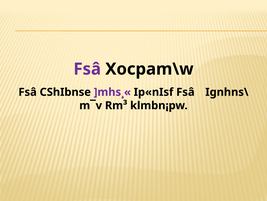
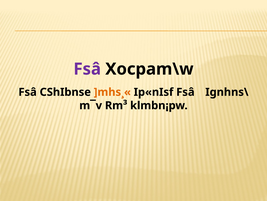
]mhs¸« colour: purple -> orange
